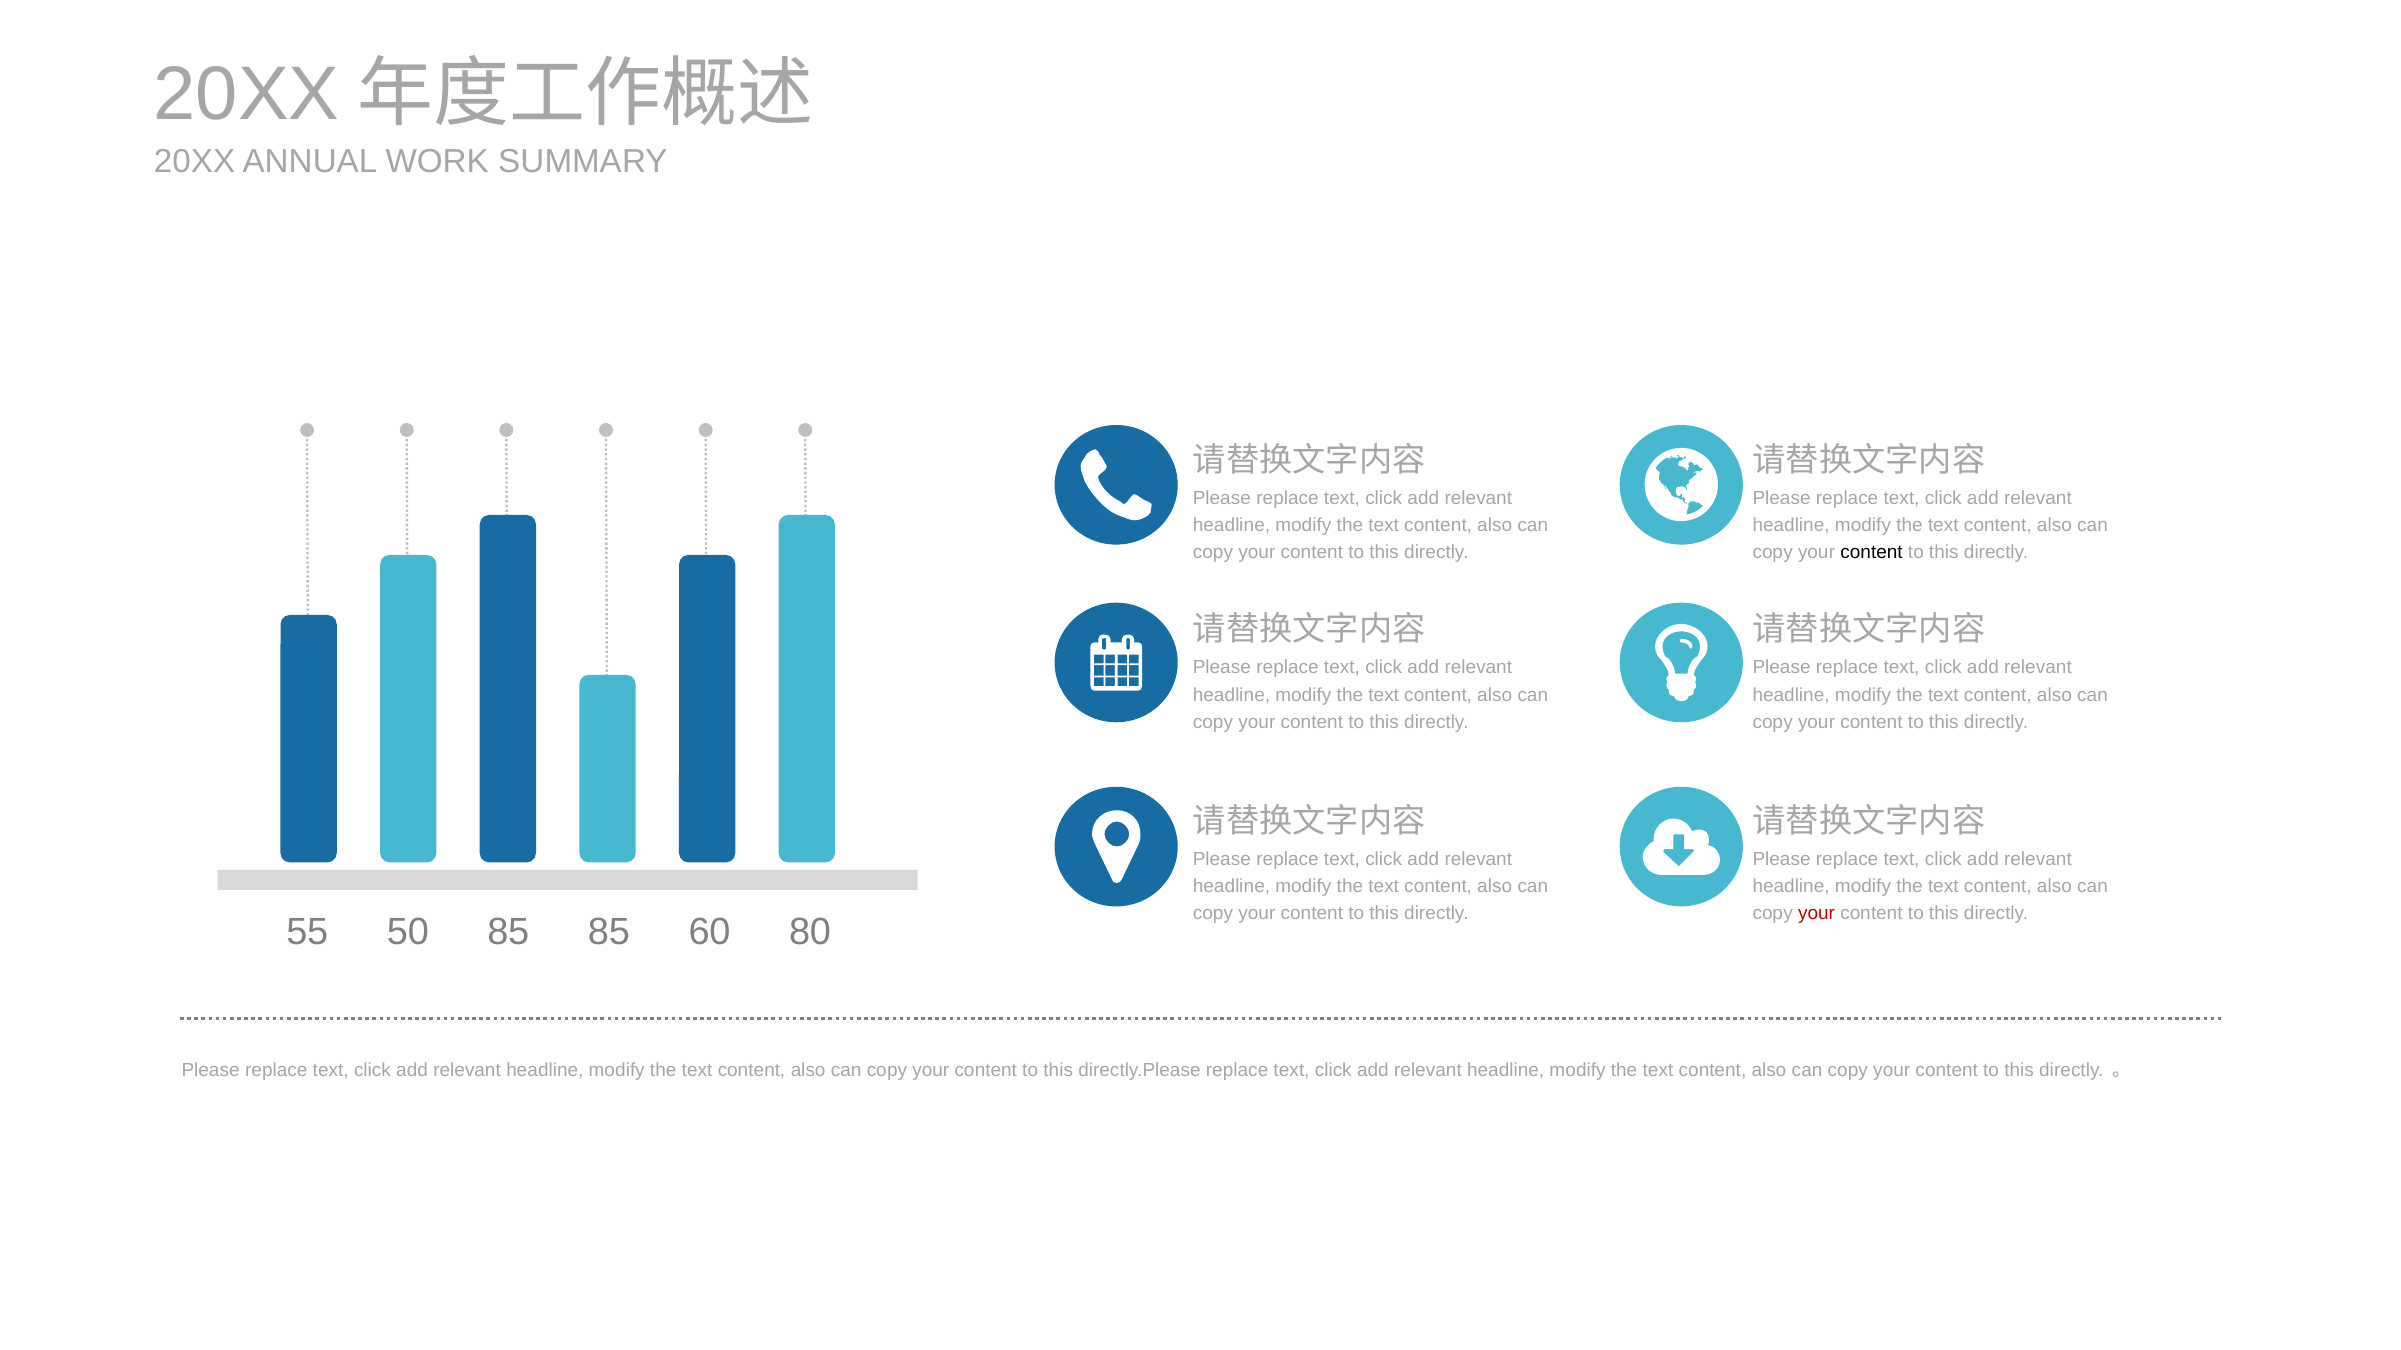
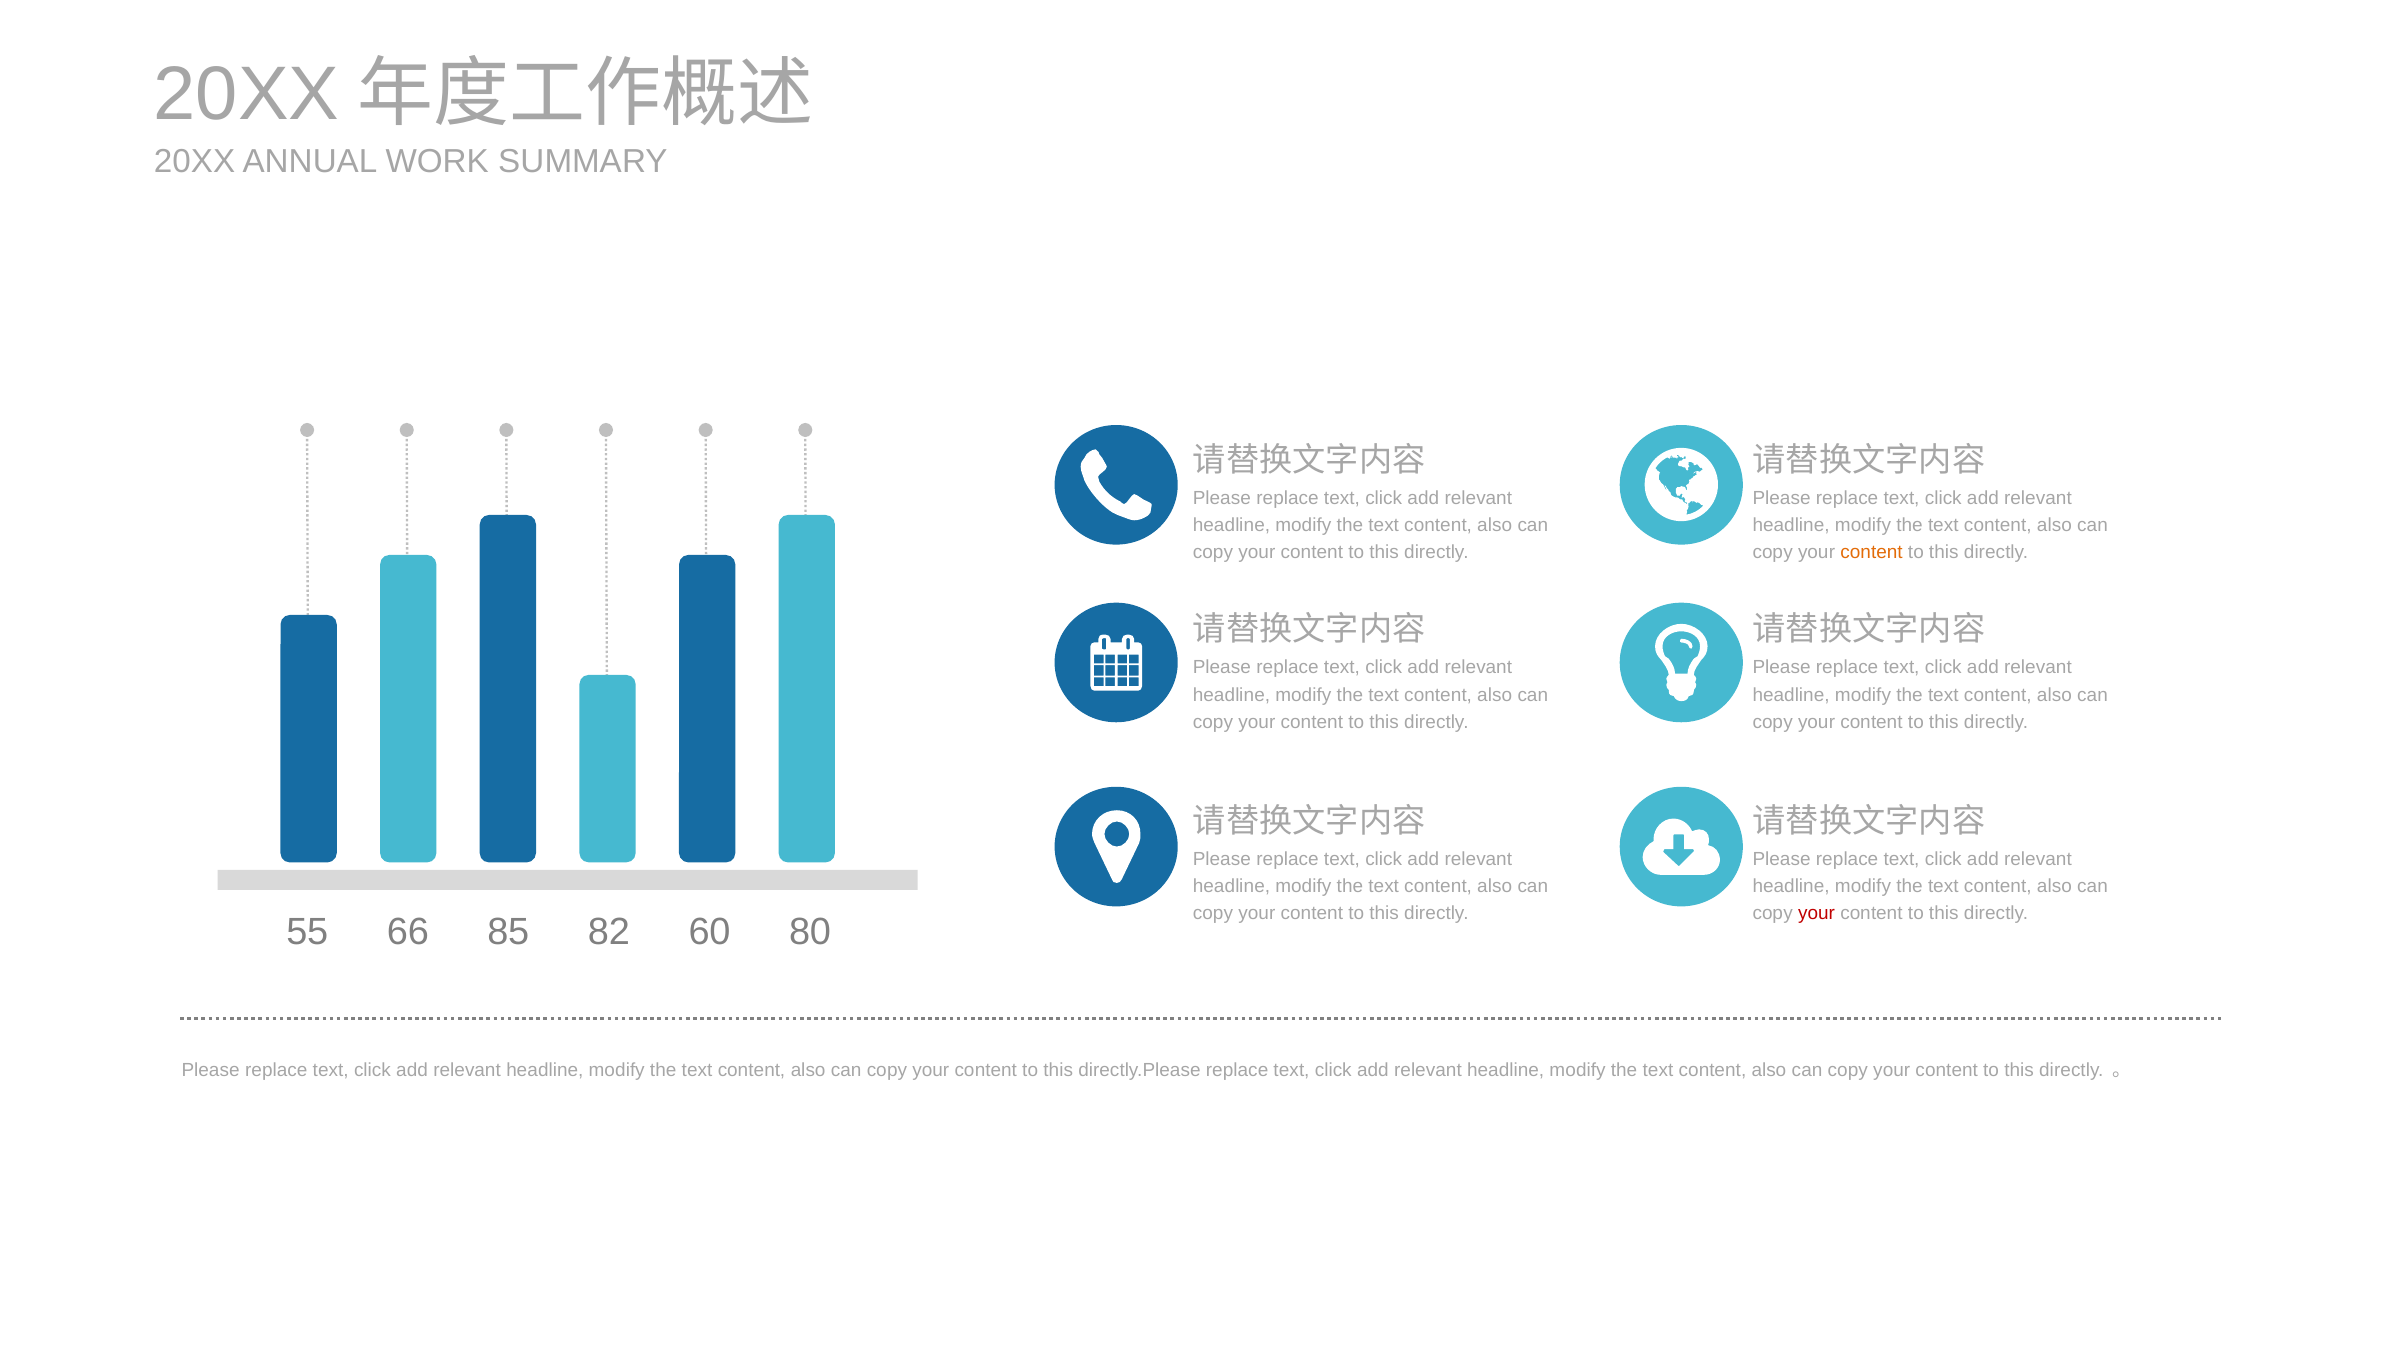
content at (1872, 553) colour: black -> orange
50: 50 -> 66
85 85: 85 -> 82
